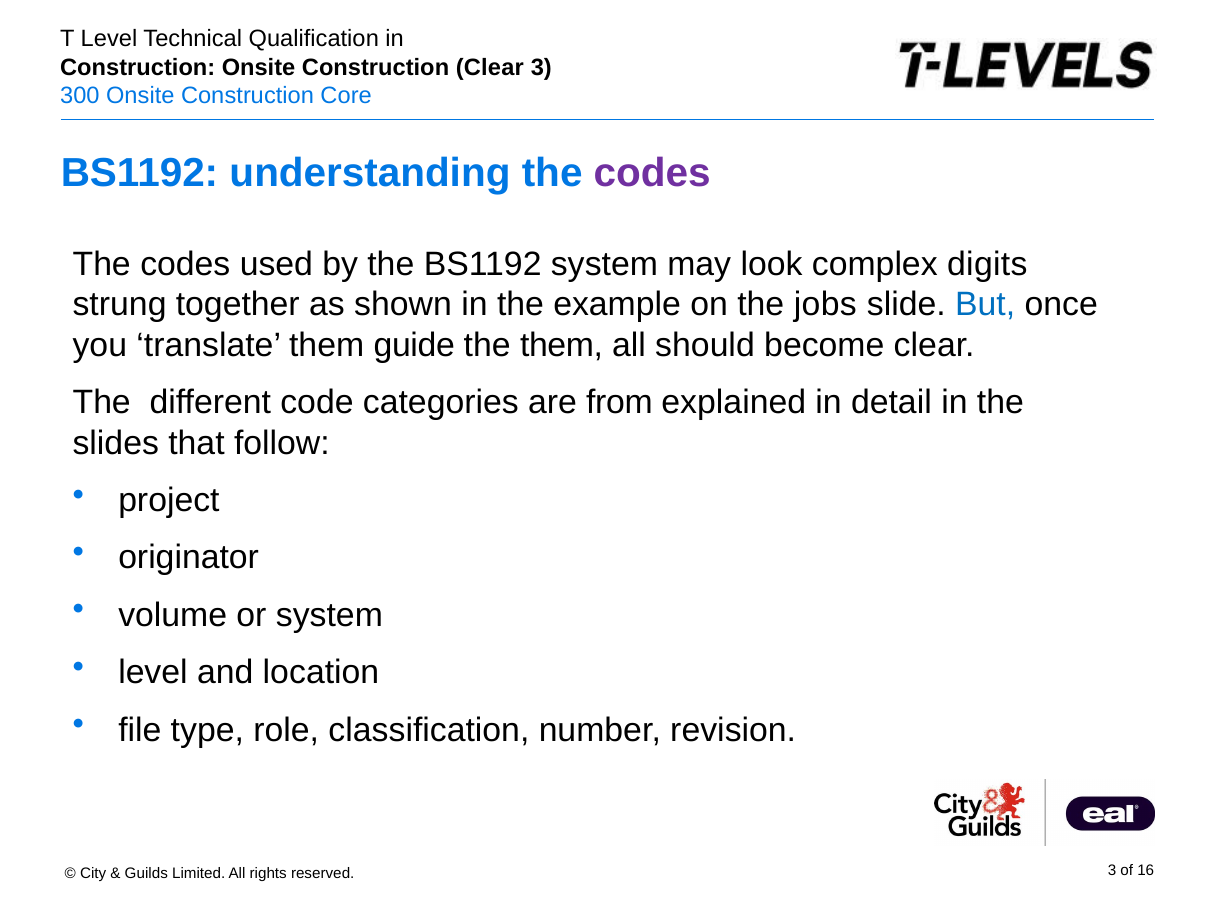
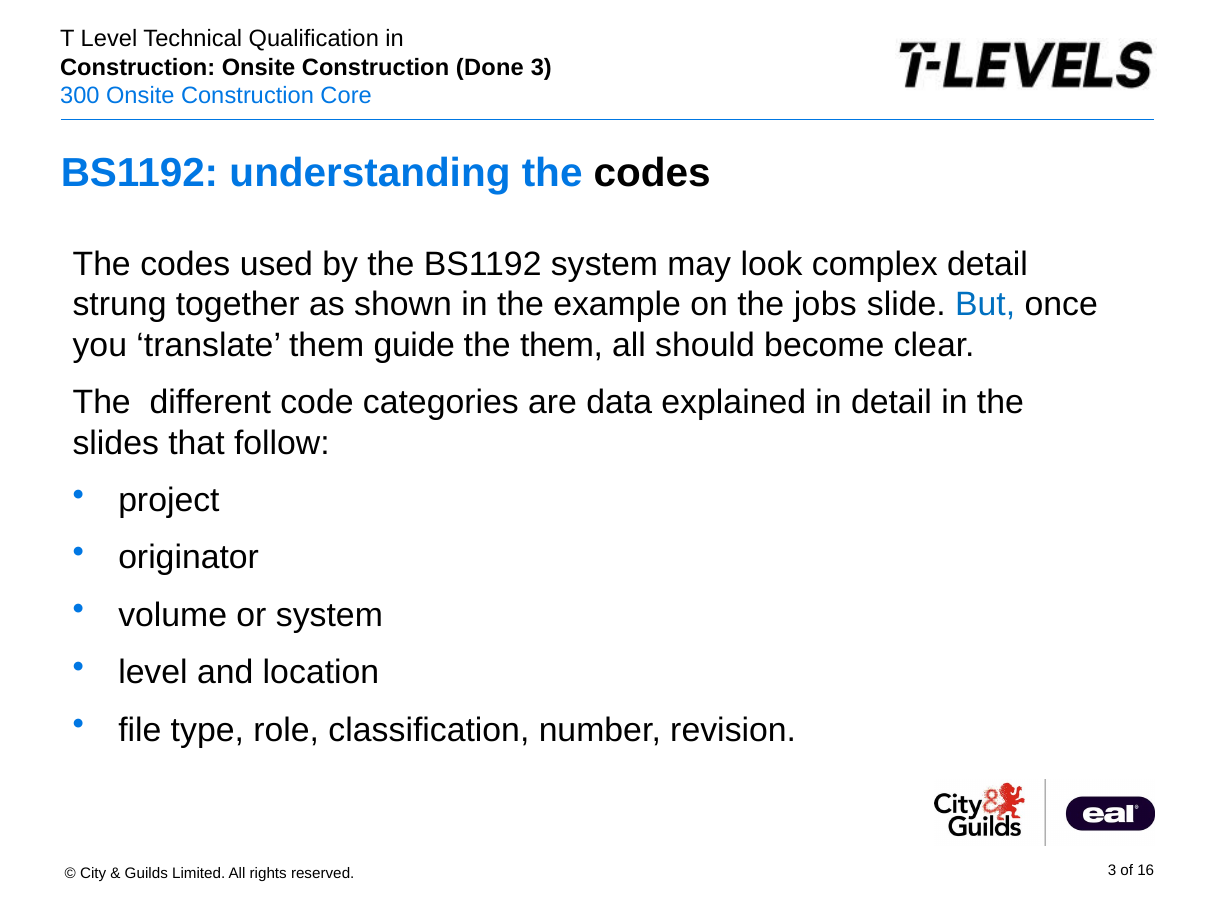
Clear at (490, 67): Clear -> Done
codes at (652, 174) colour: purple -> black
complex digits: digits -> detail
from: from -> data
